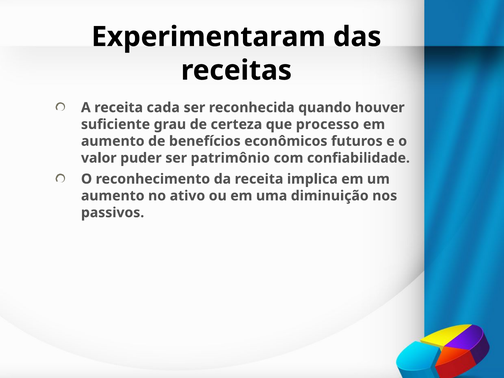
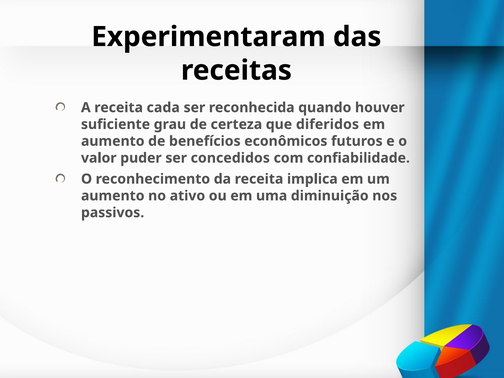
processo: processo -> diferidos
patrimônio: patrimônio -> concedidos
